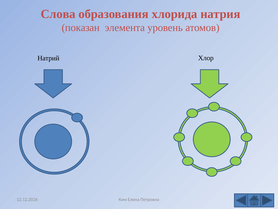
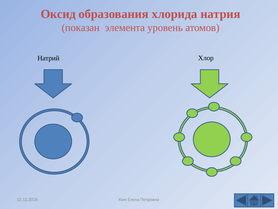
Слова: Слова -> Оксид
